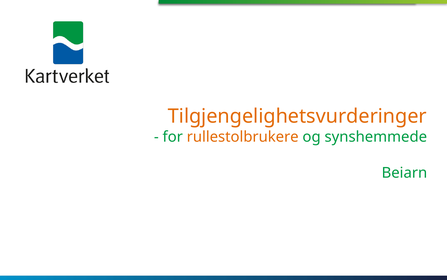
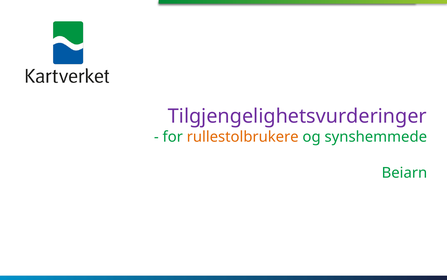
Tilgjengelighetsvurderinger colour: orange -> purple
